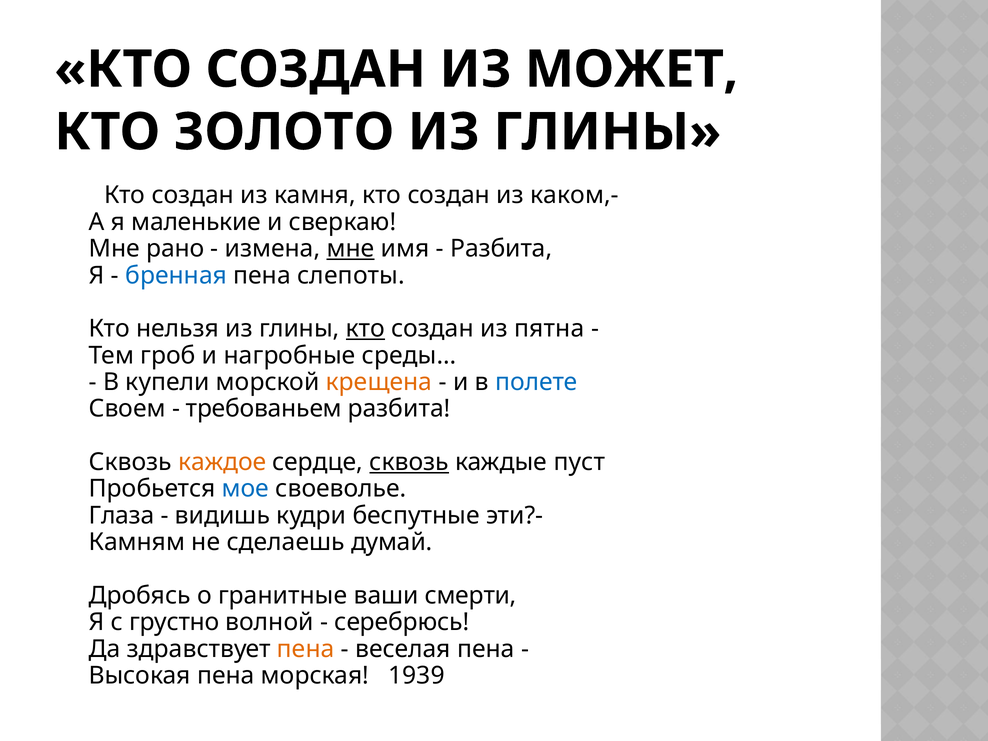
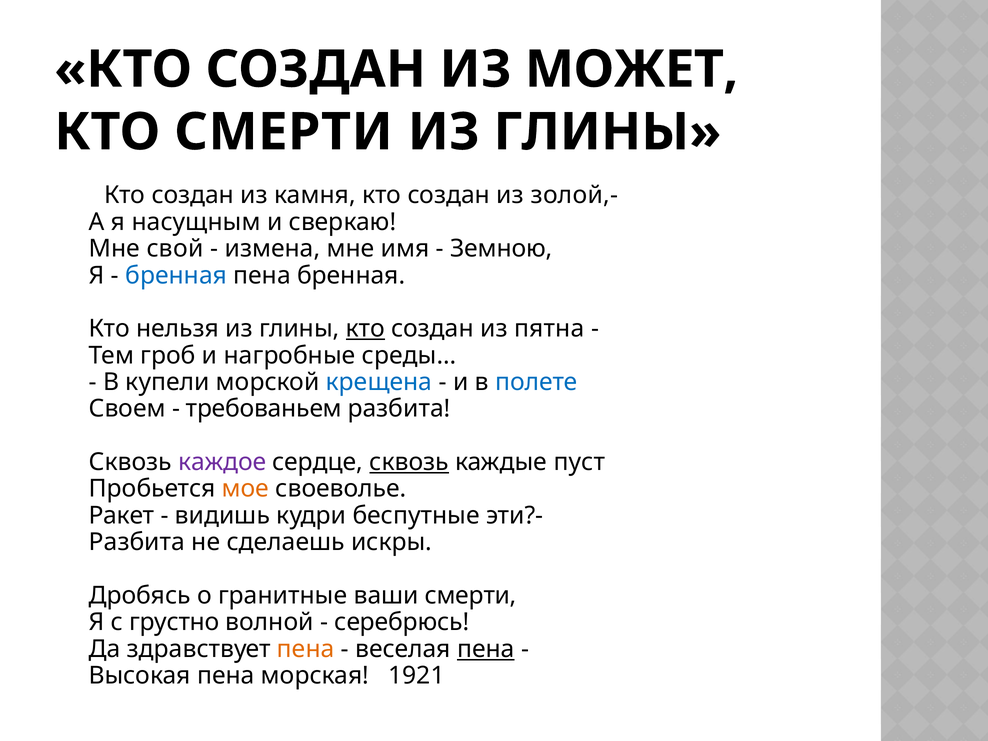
КТО ЗОЛОТО: ЗОЛОТО -> СМЕРТИ
каком,-: каком,- -> золой,-
маленькие: маленькие -> насущным
рано: рано -> свой
мне at (351, 249) underline: present -> none
Разбита at (501, 249): Разбита -> Земною
пена слепоты: слепоты -> бренная
крещена colour: orange -> blue
каждое colour: orange -> purple
мое colour: blue -> orange
Глаза: Глаза -> Ракет
Камням at (137, 542): Камням -> Разбита
думай: думай -> искры
пена at (486, 649) underline: none -> present
1939: 1939 -> 1921
